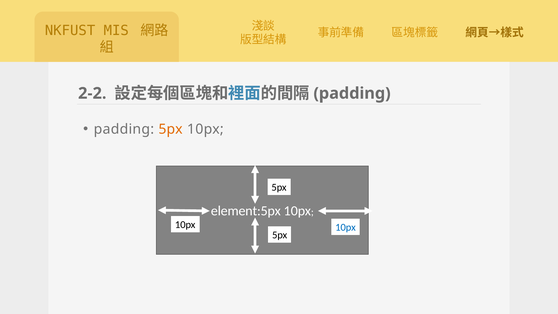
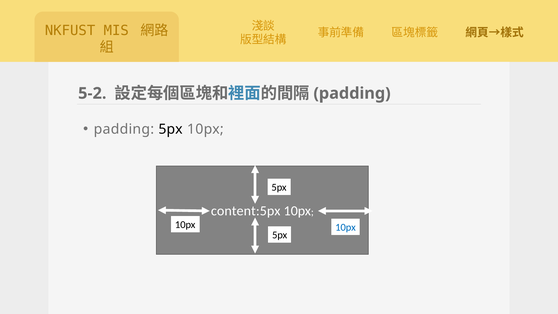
2-2: 2-2 -> 5-2
5px at (171, 129) colour: orange -> black
element:5px: element:5px -> content:5px
